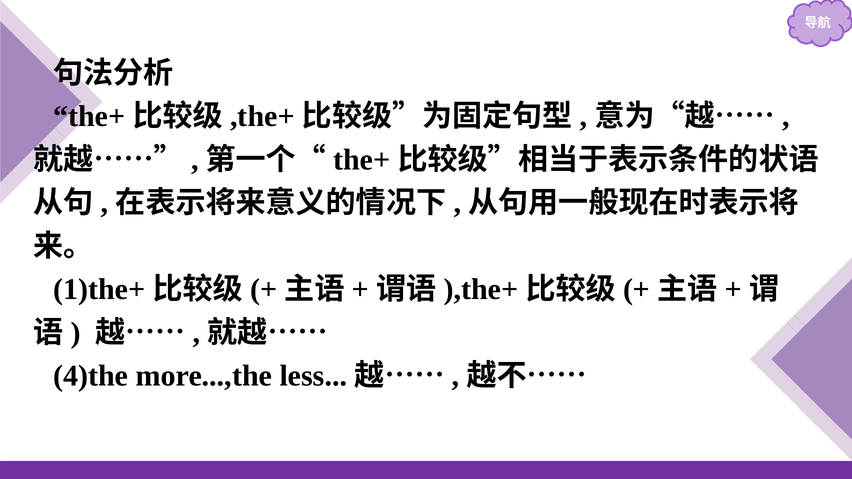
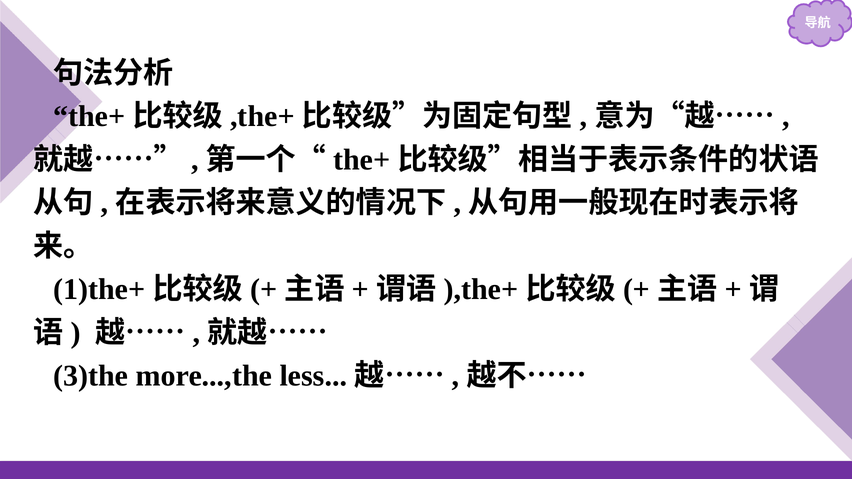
4)the: 4)the -> 3)the
